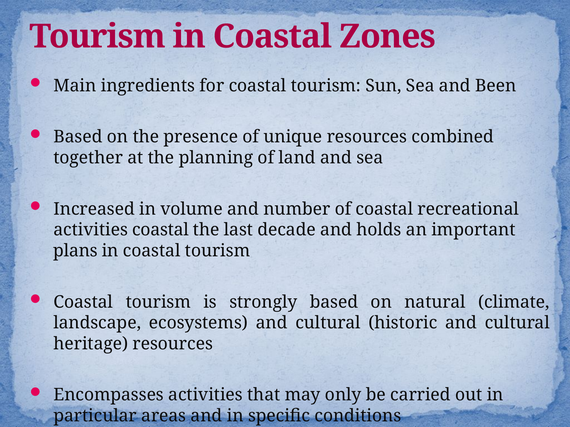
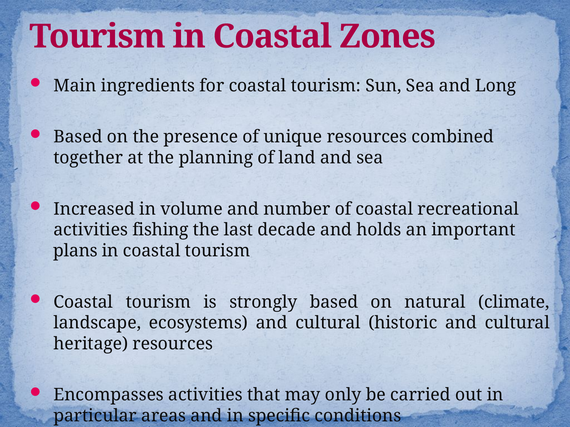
Been: Been -> Long
activities coastal: coastal -> fishing
